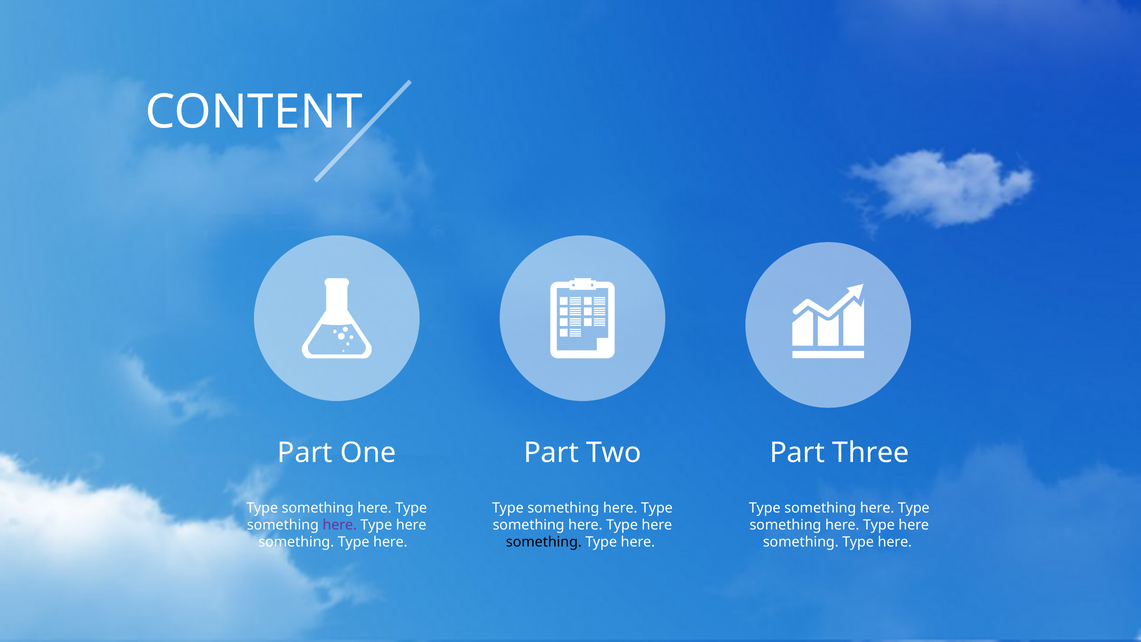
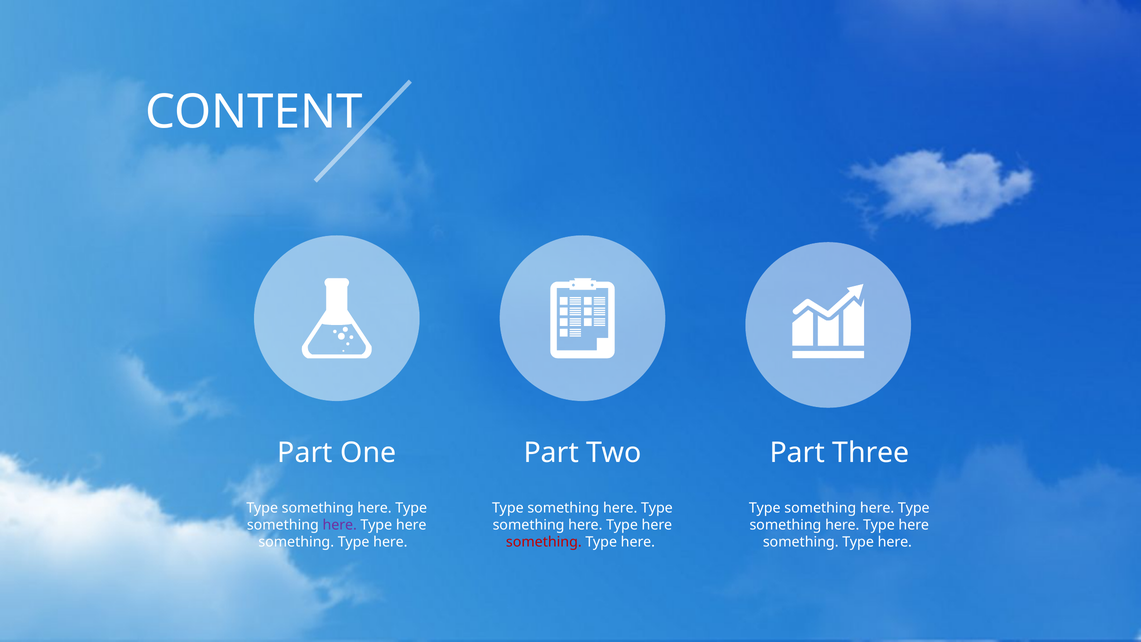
something at (544, 542) colour: black -> red
